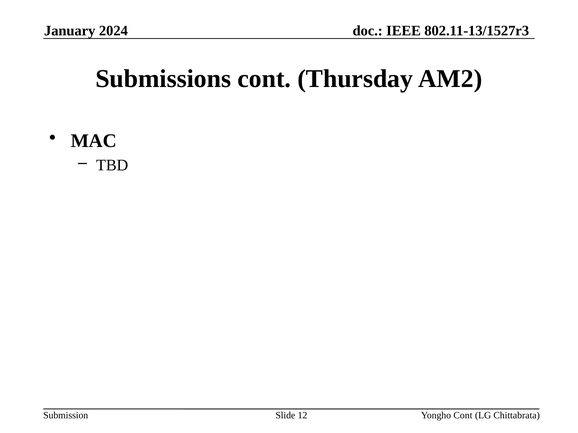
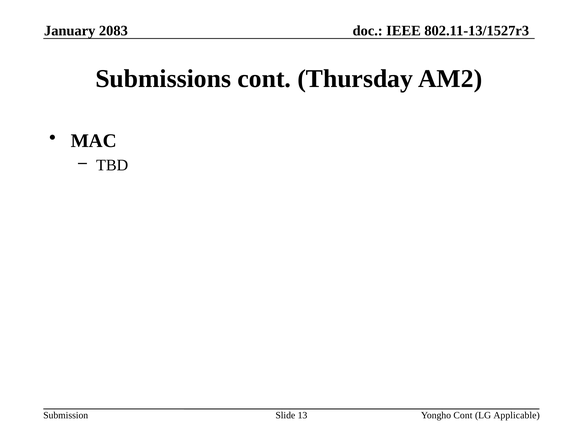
2024: 2024 -> 2083
12: 12 -> 13
Chittabrata: Chittabrata -> Applicable
